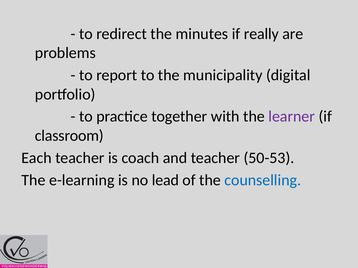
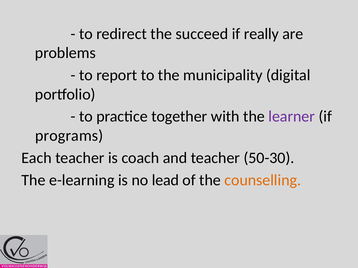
minutes: minutes -> succeed
classroom: classroom -> programs
50-53: 50-53 -> 50-30
counselling colour: blue -> orange
